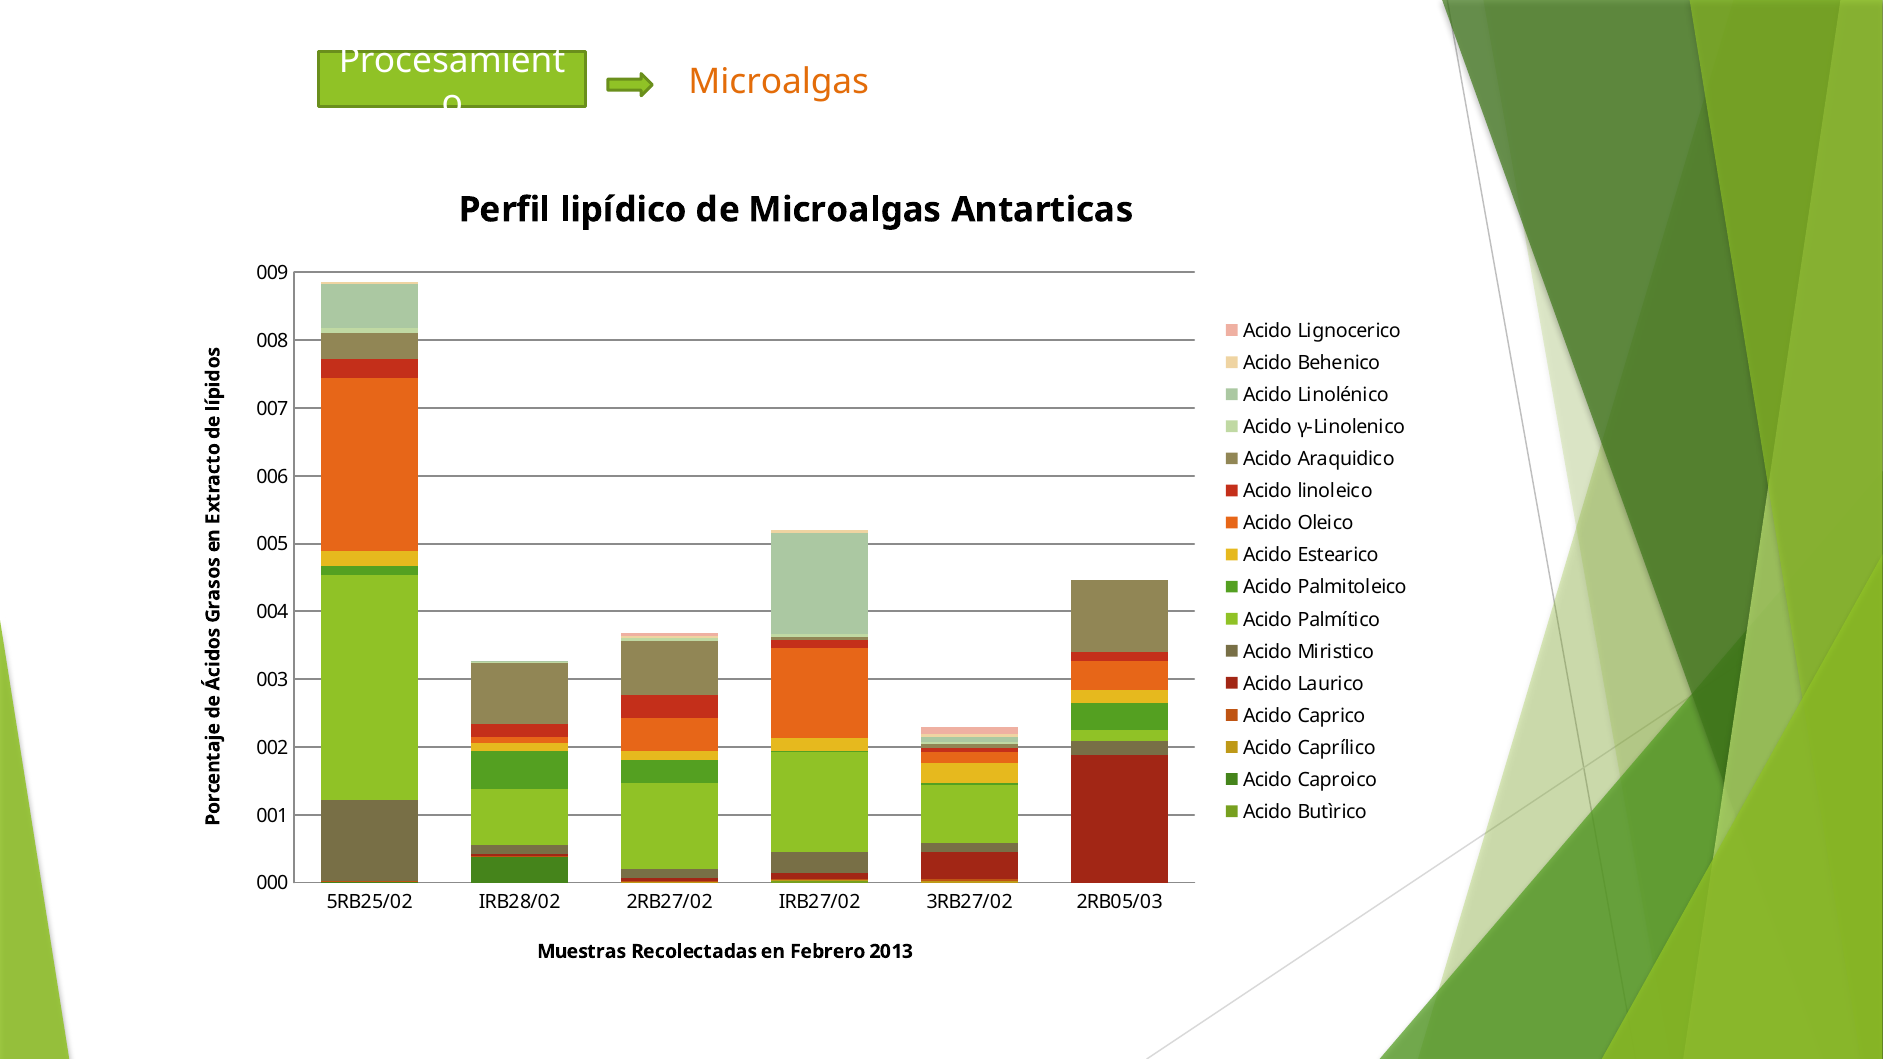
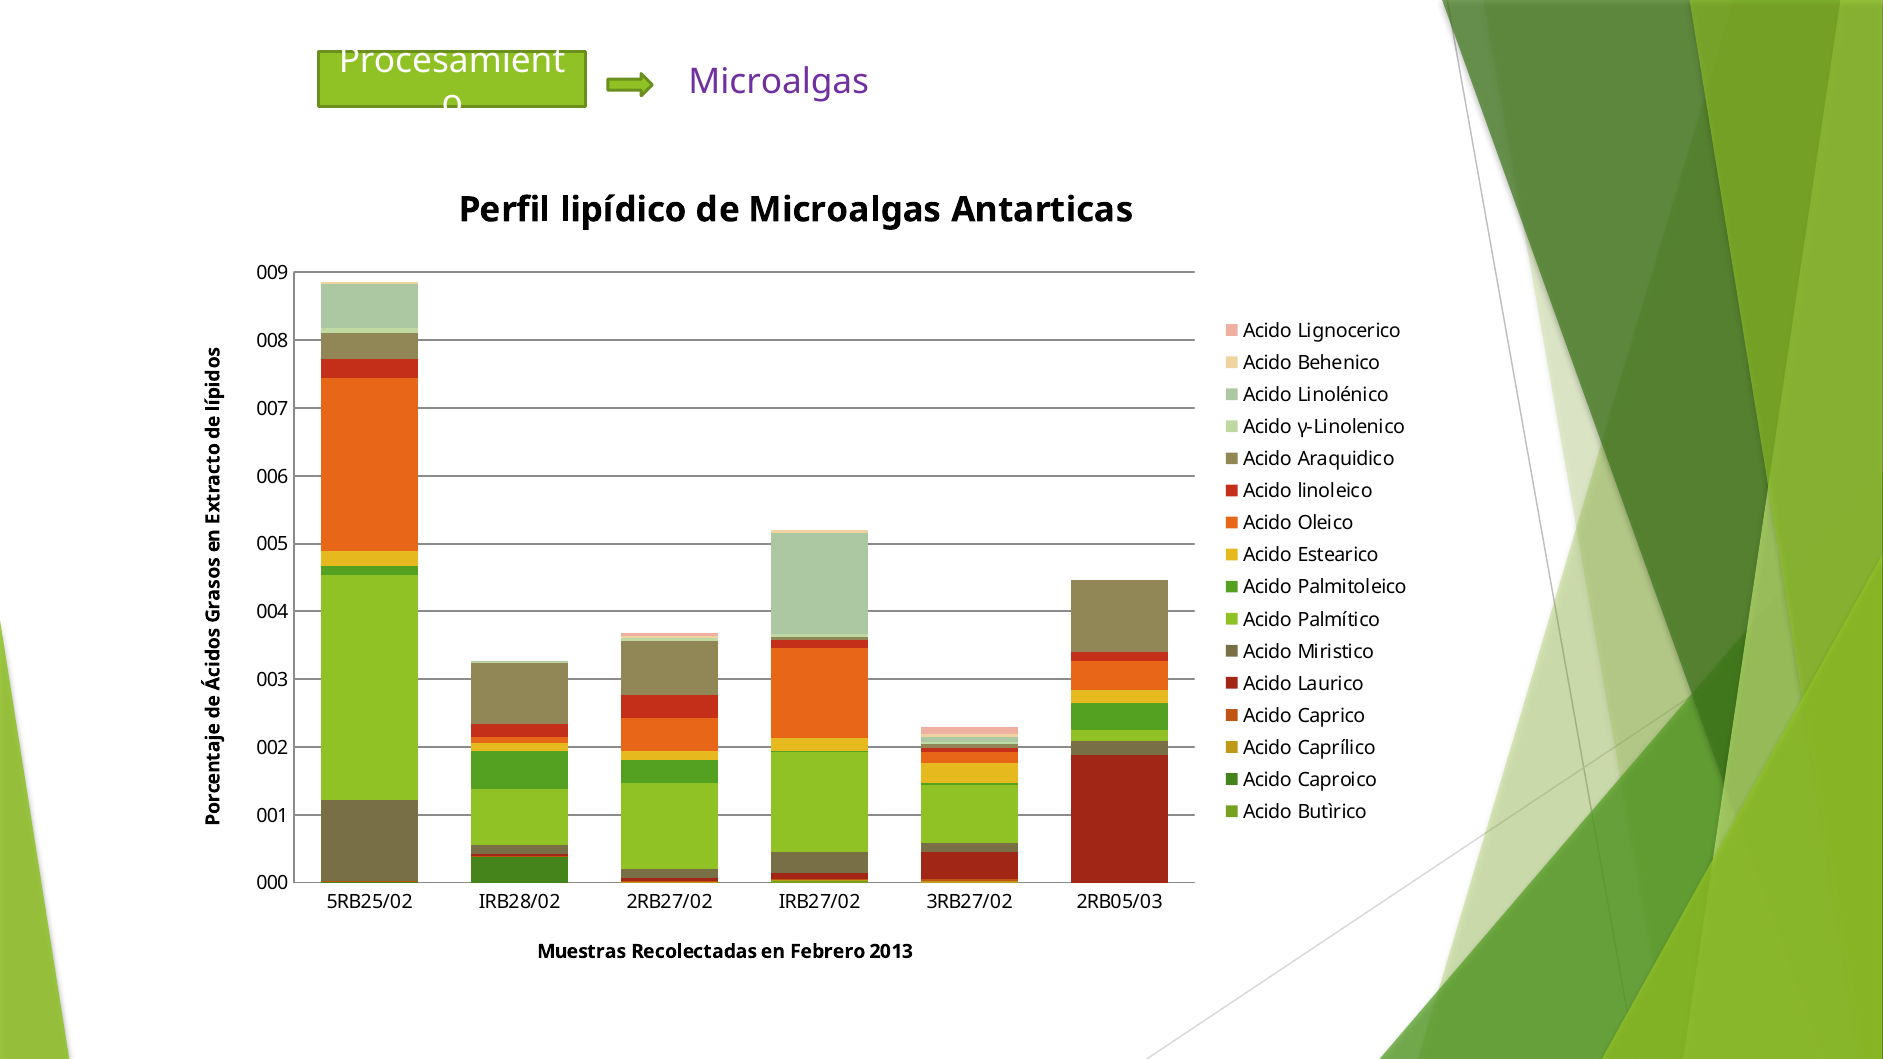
Microalgas at (779, 82) colour: orange -> purple
